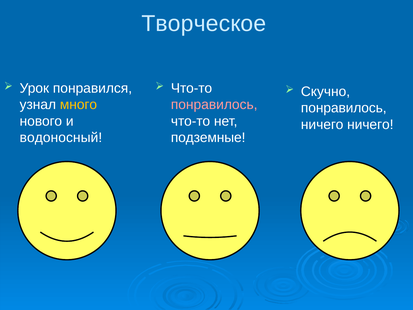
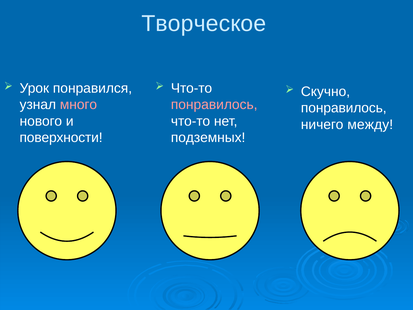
много colour: yellow -> pink
ничего ничего: ничего -> между
водоносный: водоносный -> поверхности
подземные: подземные -> подземных
